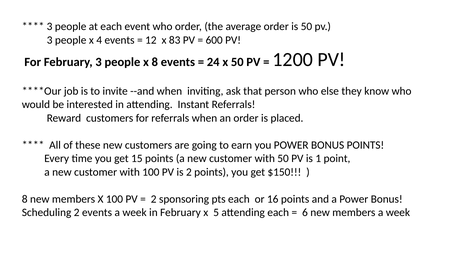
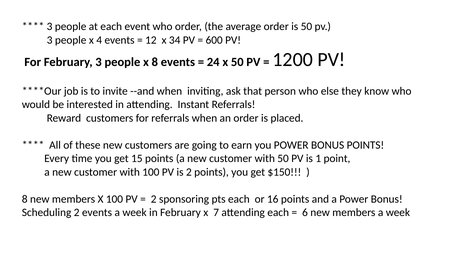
83: 83 -> 34
5: 5 -> 7
